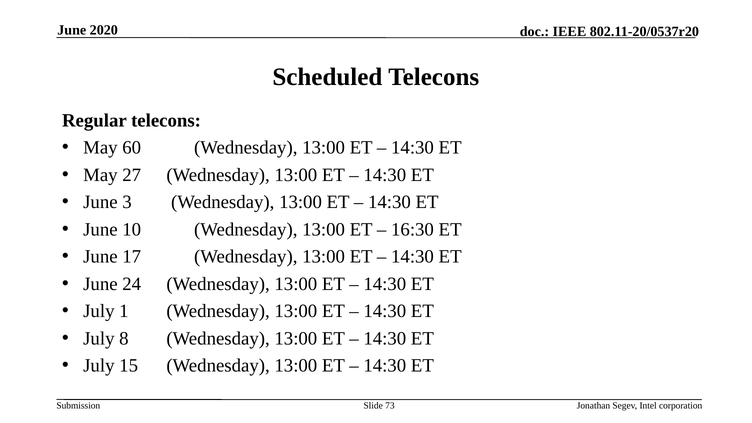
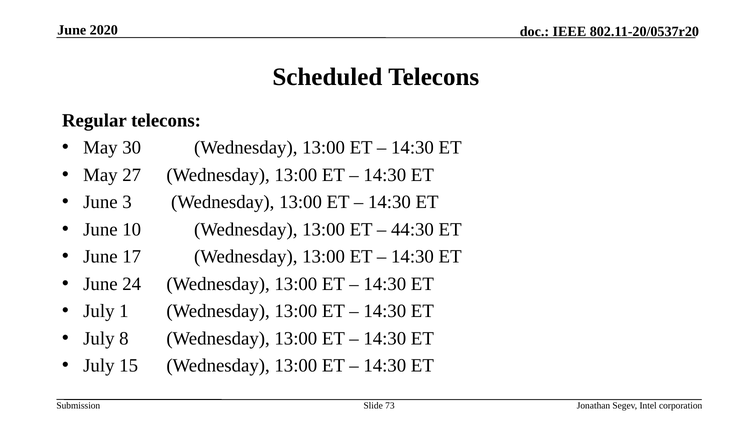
60: 60 -> 30
16:30: 16:30 -> 44:30
